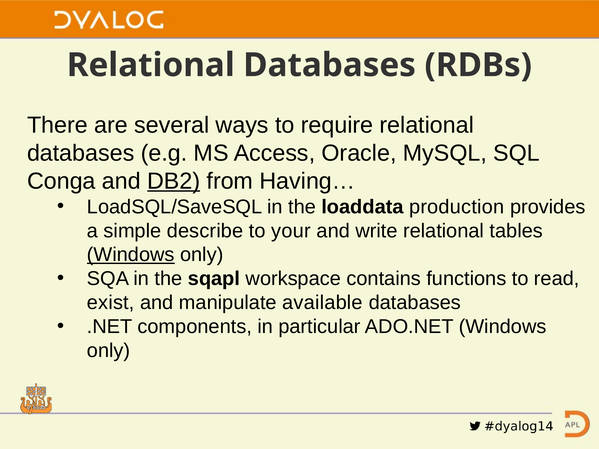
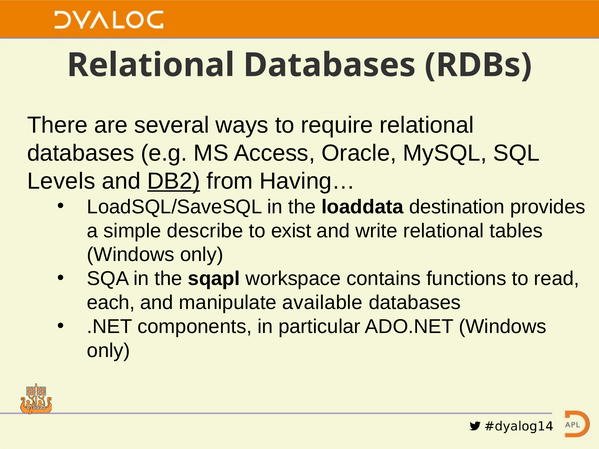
Conga: Conga -> Levels
production: production -> destination
your: your -> exist
Windows at (131, 255) underline: present -> none
exist: exist -> each
